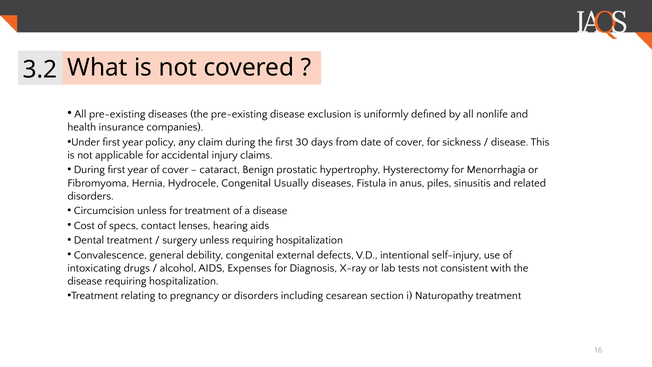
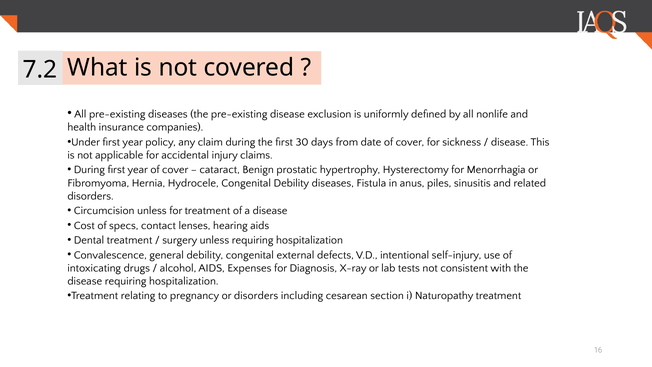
3.2: 3.2 -> 7.2
Congenital Usually: Usually -> Debility
